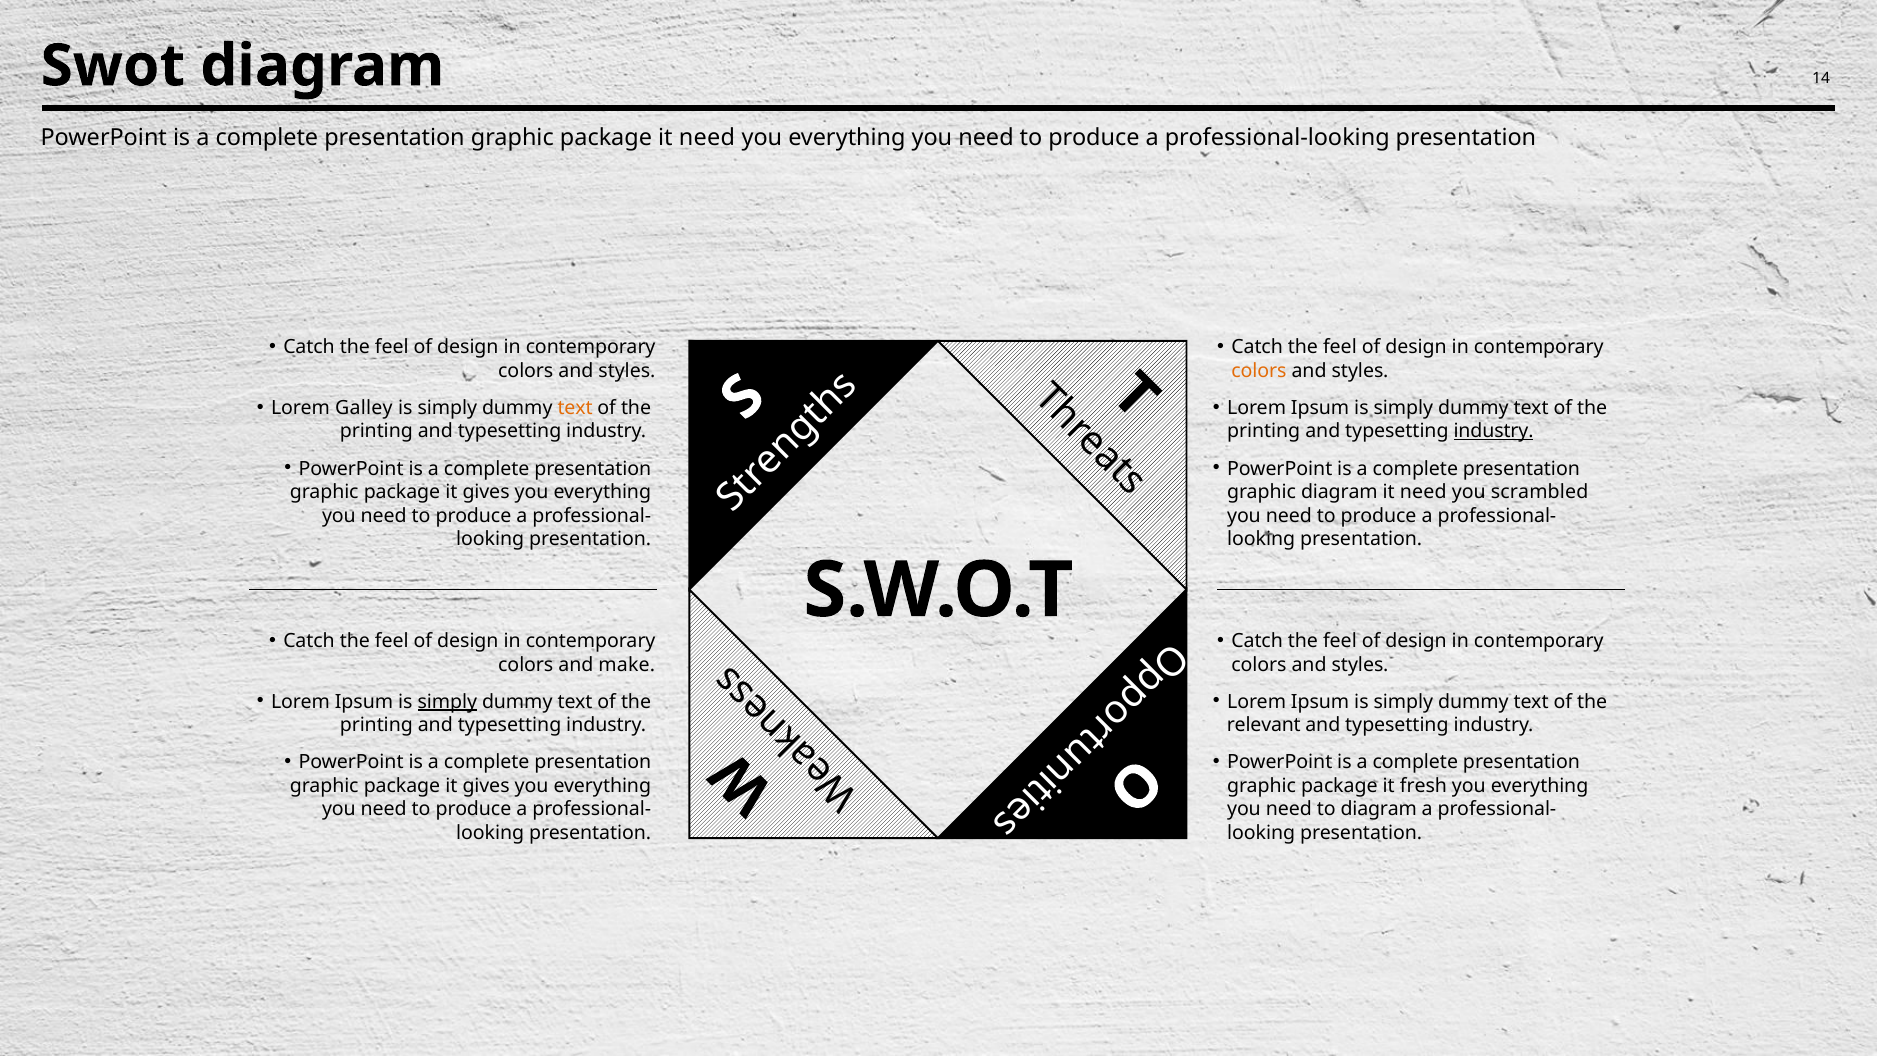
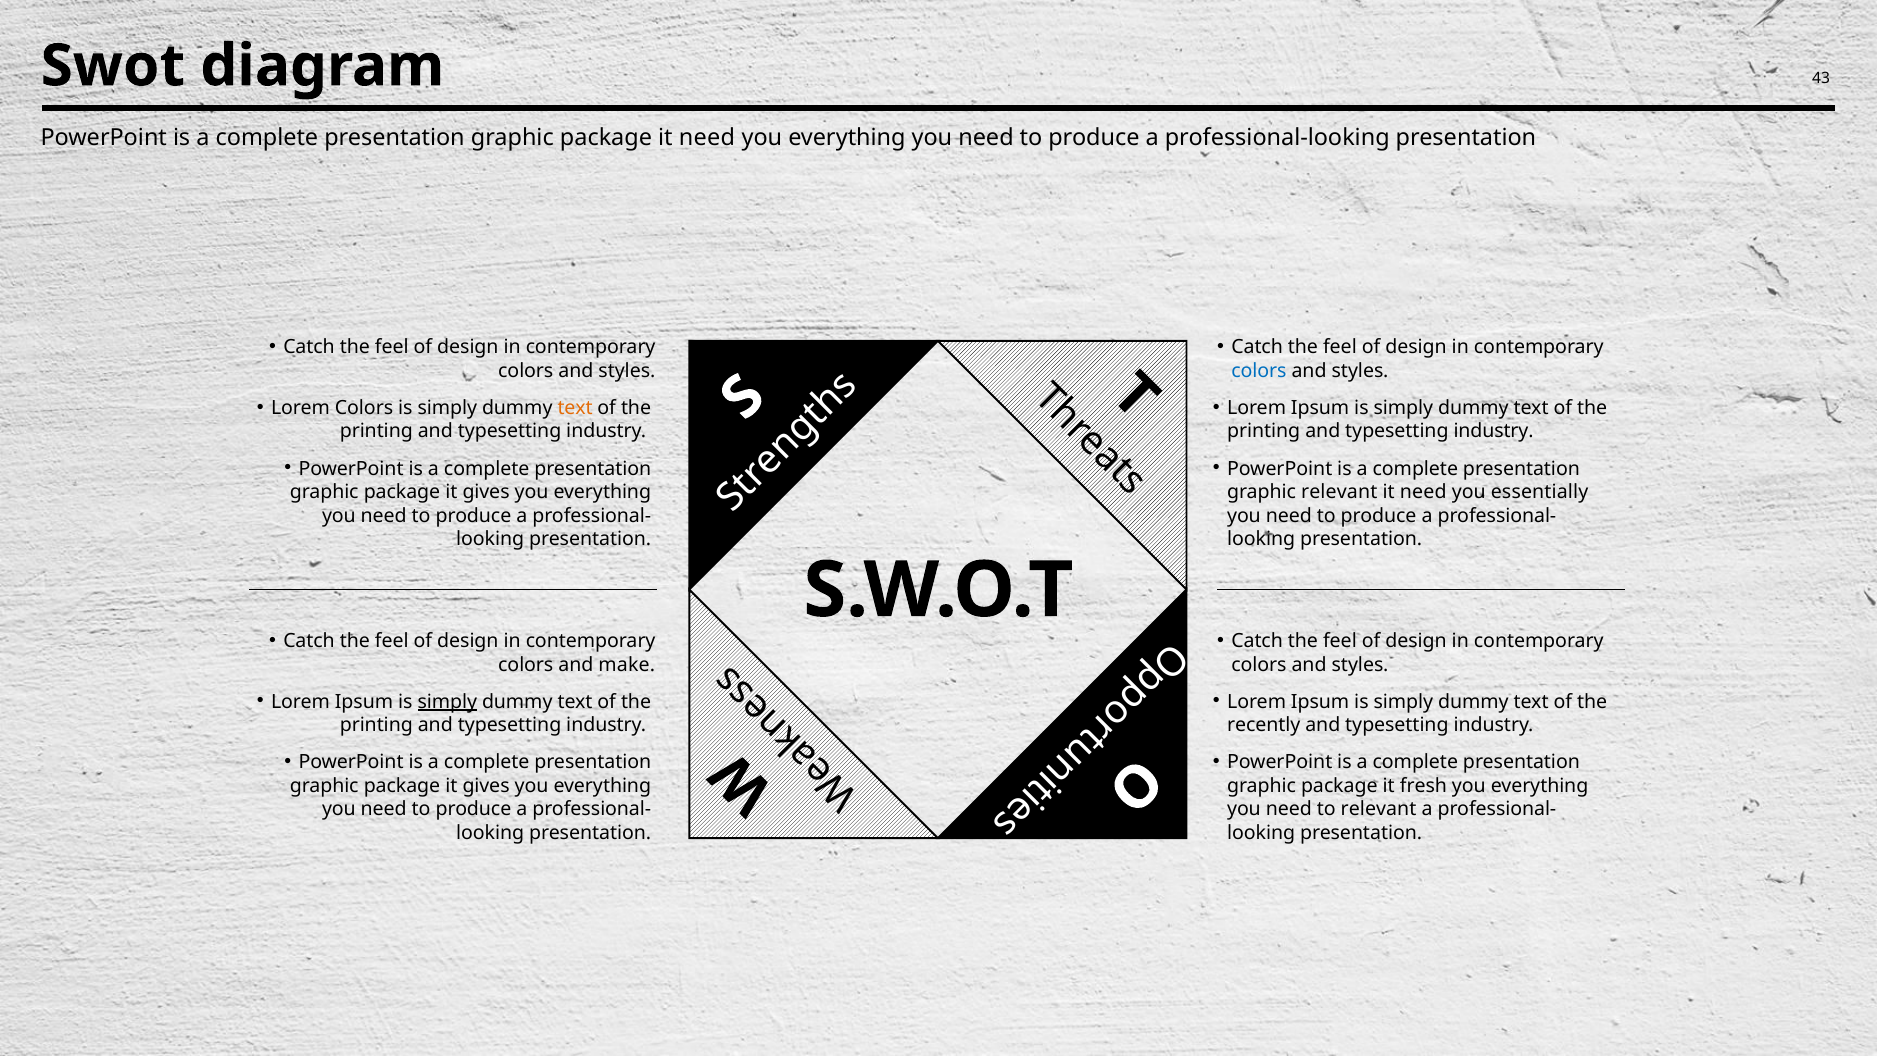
14: 14 -> 43
colors at (1259, 371) colour: orange -> blue
Lorem Galley: Galley -> Colors
industry at (1494, 431) underline: present -> none
graphic diagram: diagram -> relevant
scrambled: scrambled -> essentially
relevant: relevant -> recently
to diagram: diagram -> relevant
